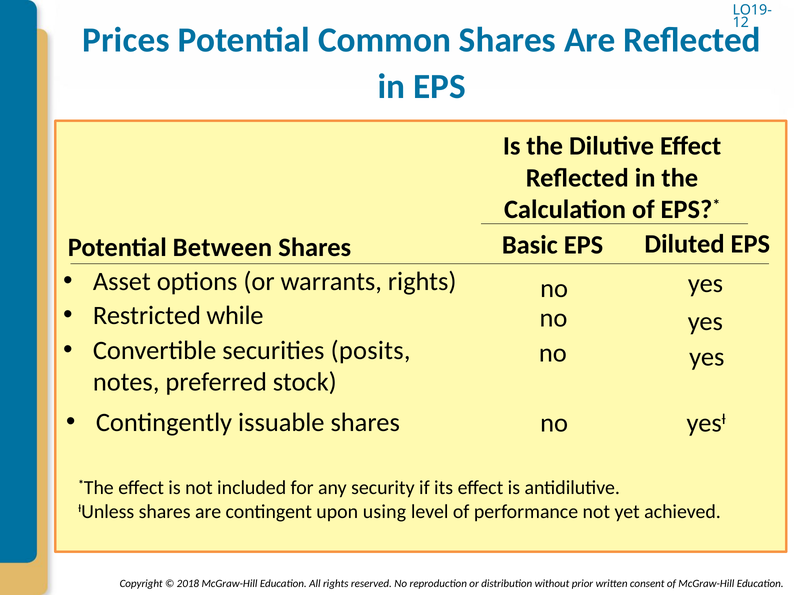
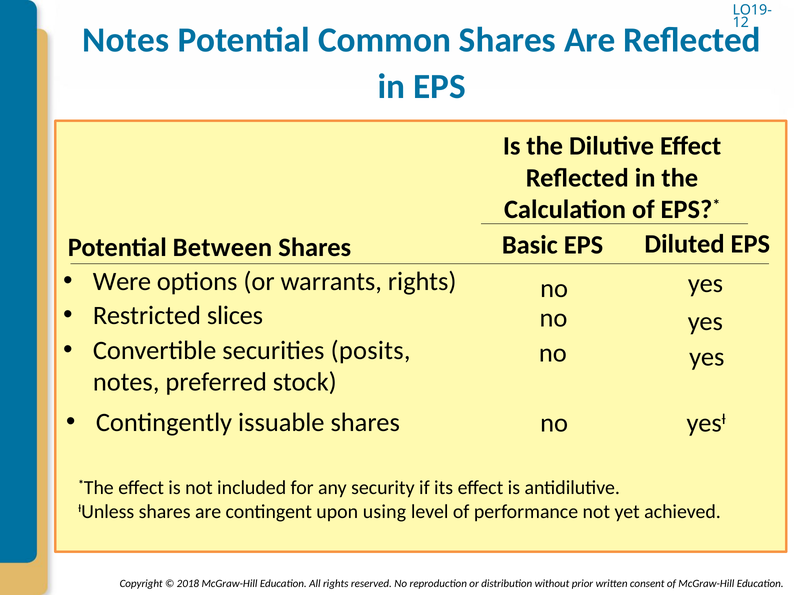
Prices at (126, 40): Prices -> Notes
Asset: Asset -> Were
while: while -> slices
